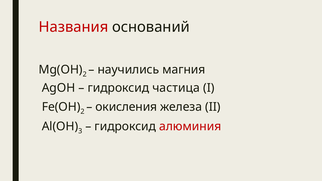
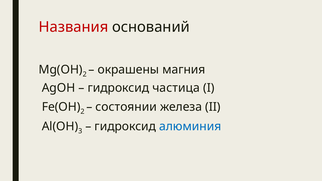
научились: научились -> окрашены
окисления: окисления -> состоянии
алюминия colour: red -> blue
